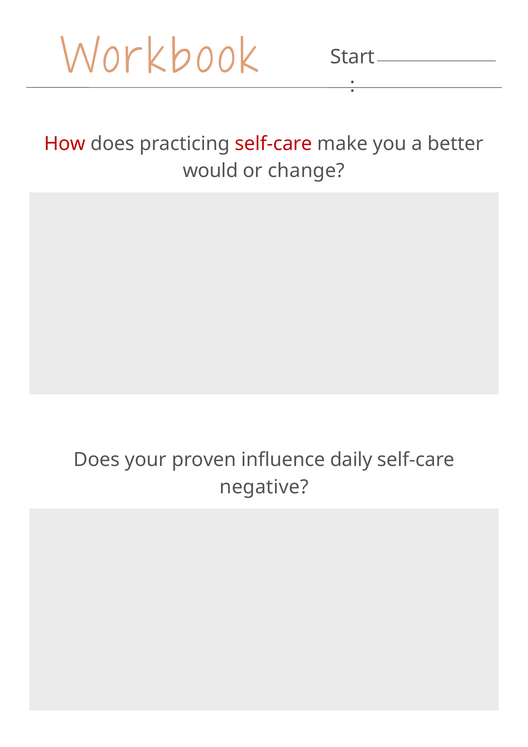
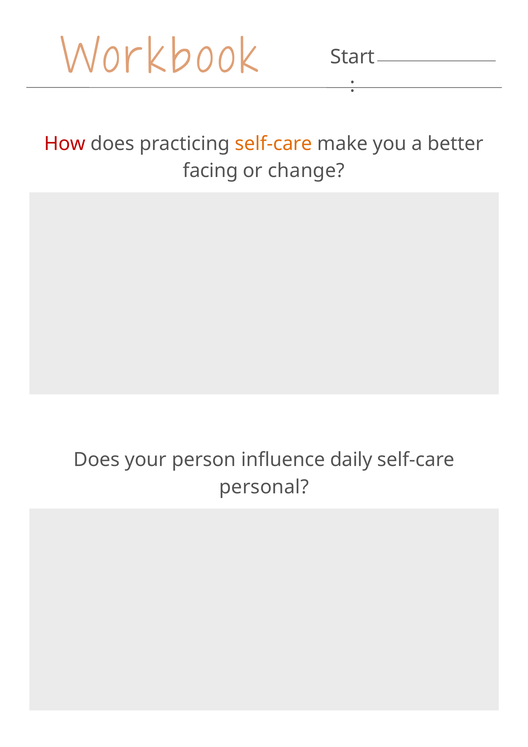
self-care at (274, 144) colour: red -> orange
would: would -> facing
proven: proven -> person
negative: negative -> personal
